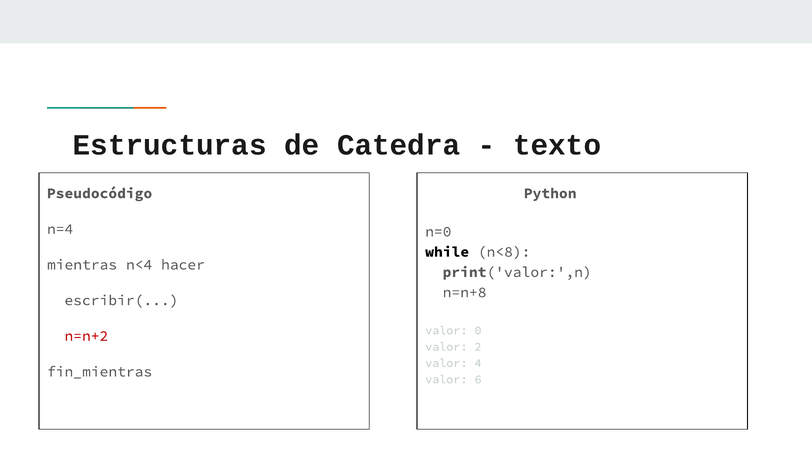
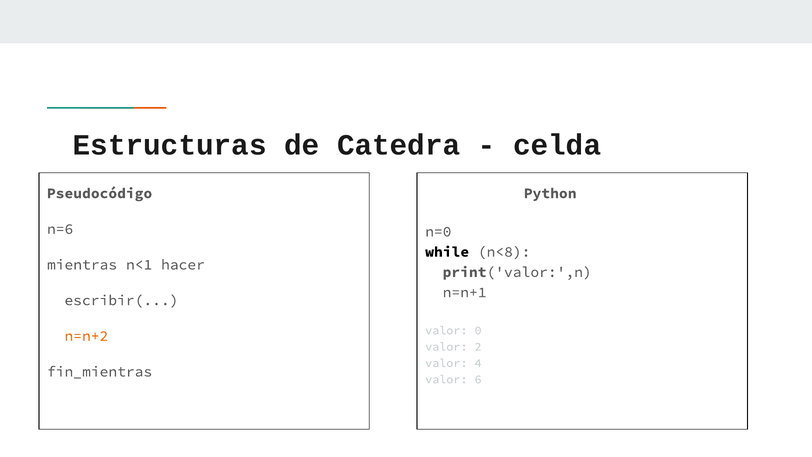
texto: texto -> celda
n=4: n=4 -> n=6
n<4: n<4 -> n<1
n=n+8: n=n+8 -> n=n+1
n=n+2 colour: red -> orange
